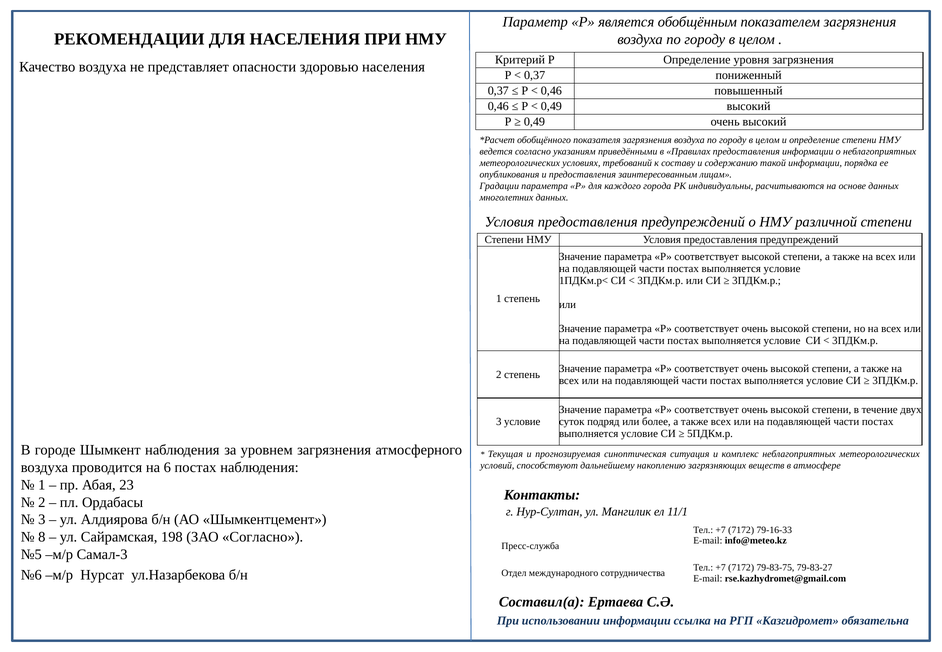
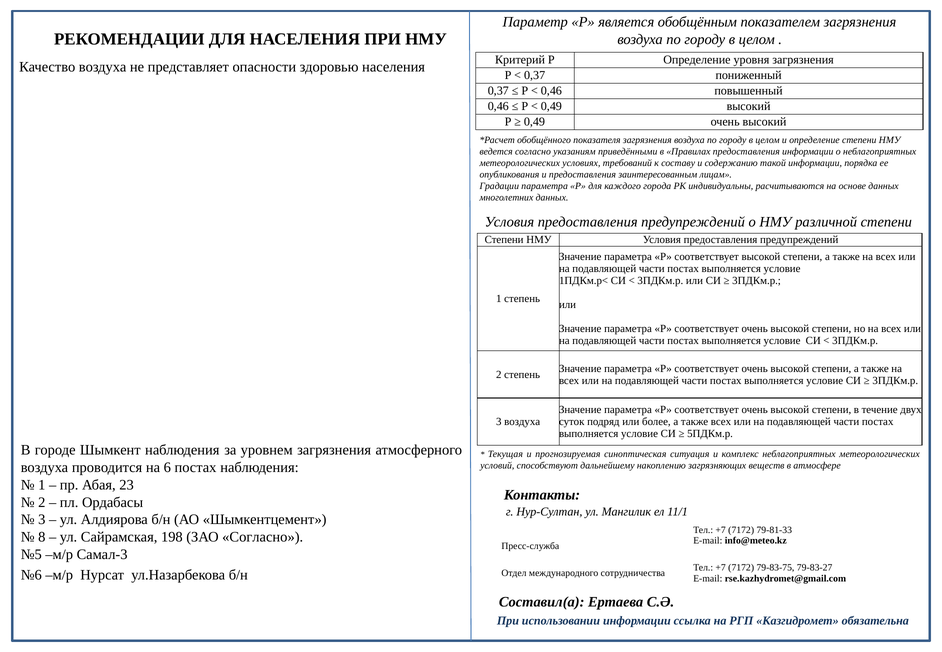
3 условие: условие -> воздуха
79-16-33: 79-16-33 -> 79-81-33
